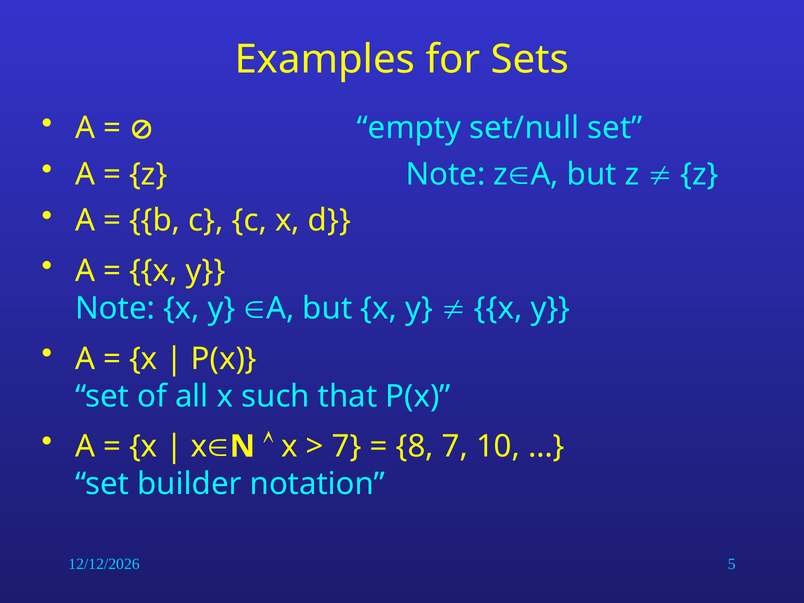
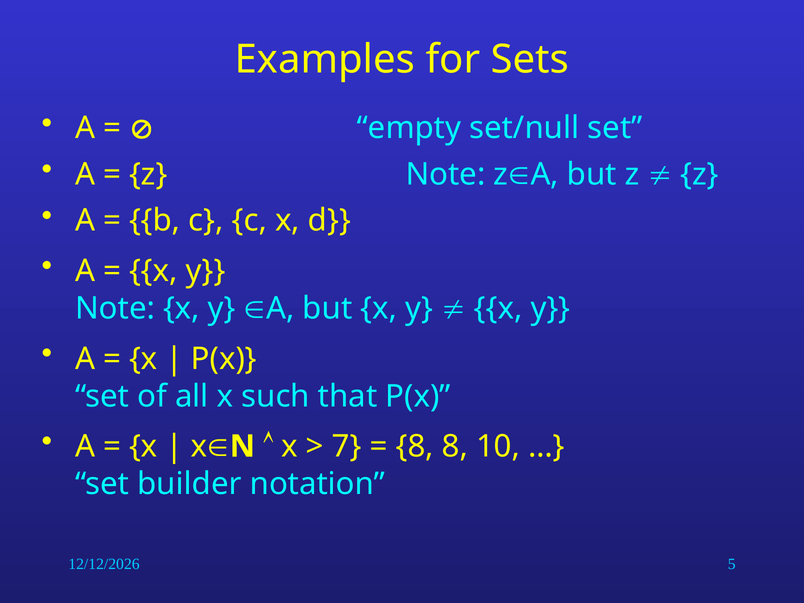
8 7: 7 -> 8
